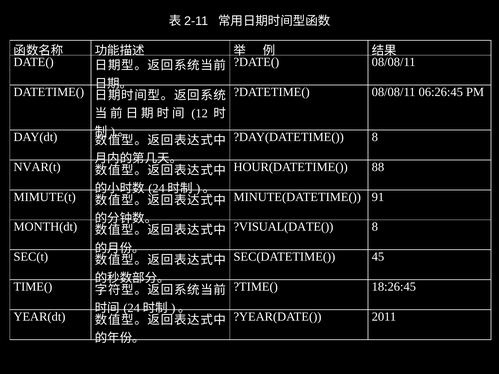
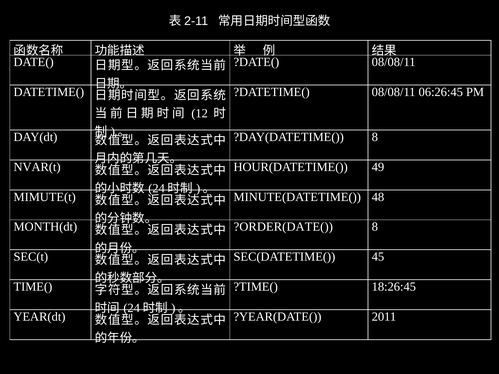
88: 88 -> 49
91: 91 -> 48
?VISUAL(DATE(: ?VISUAL(DATE( -> ?ORDER(DATE(
